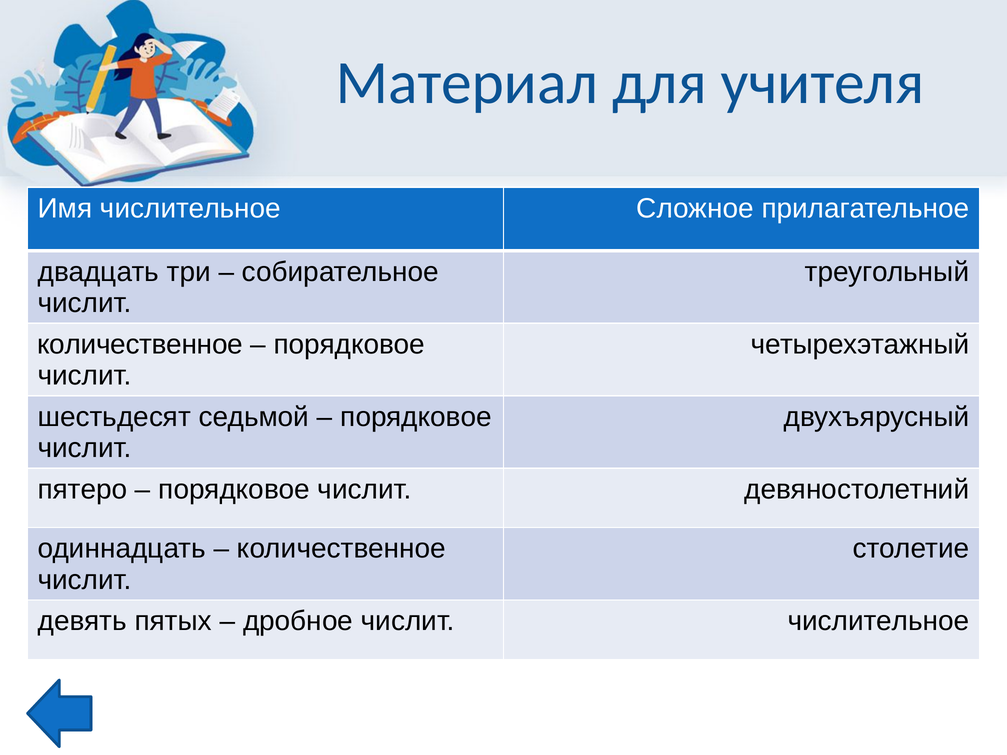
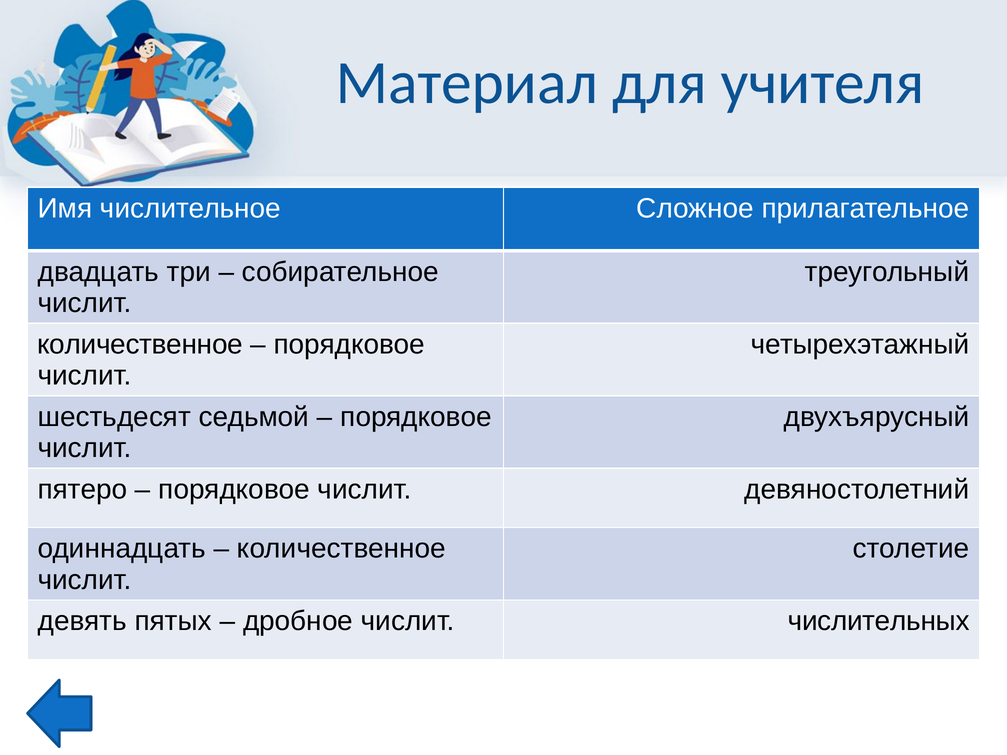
числит числительное: числительное -> числительных
